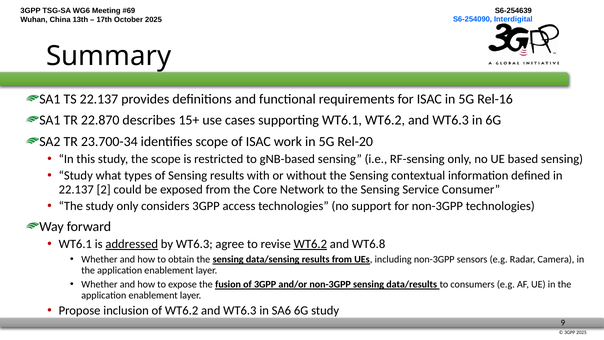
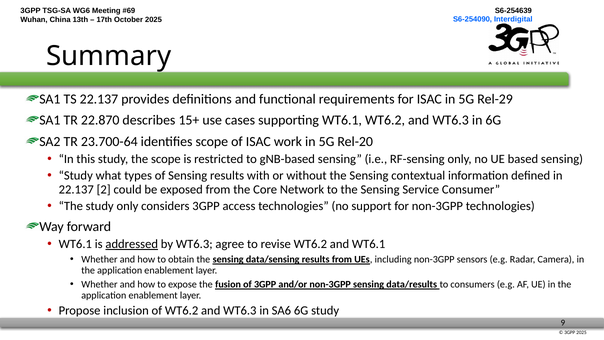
Rel-16: Rel-16 -> Rel-29
23.700-34: 23.700-34 -> 23.700-64
WT6.2 at (310, 244) underline: present -> none
and WT6.8: WT6.8 -> WT6.1
